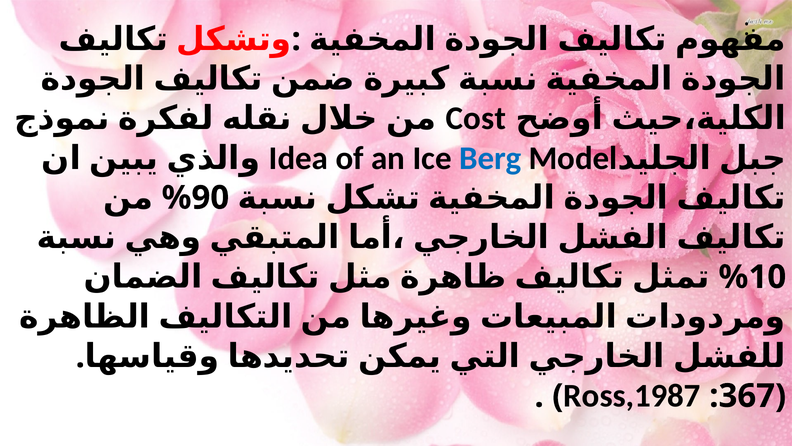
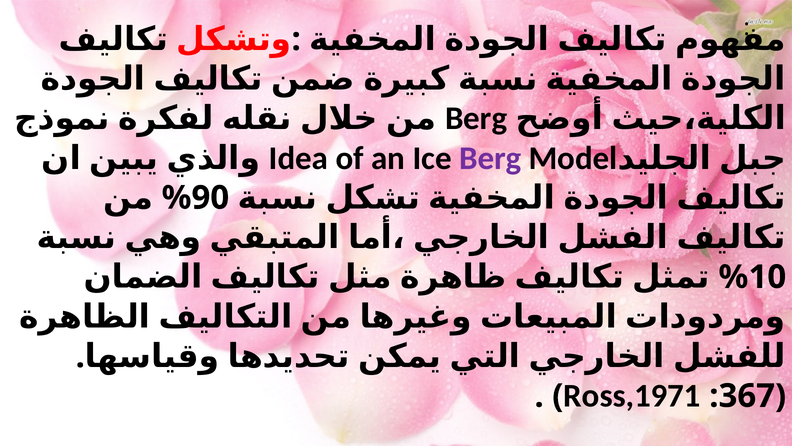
Cost at (476, 118): Cost -> Berg
Berg at (490, 158) colour: blue -> purple
Ross,1987: Ross,1987 -> Ross,1971
